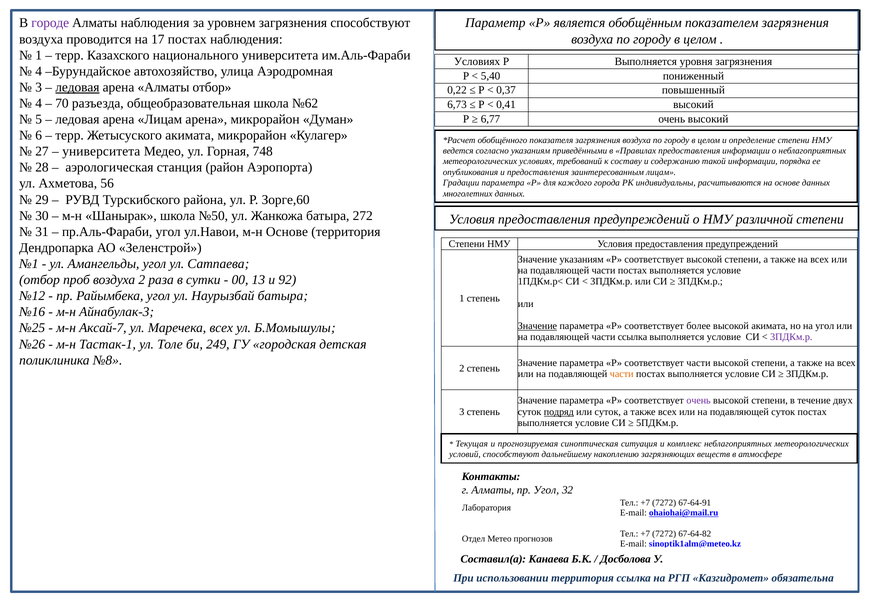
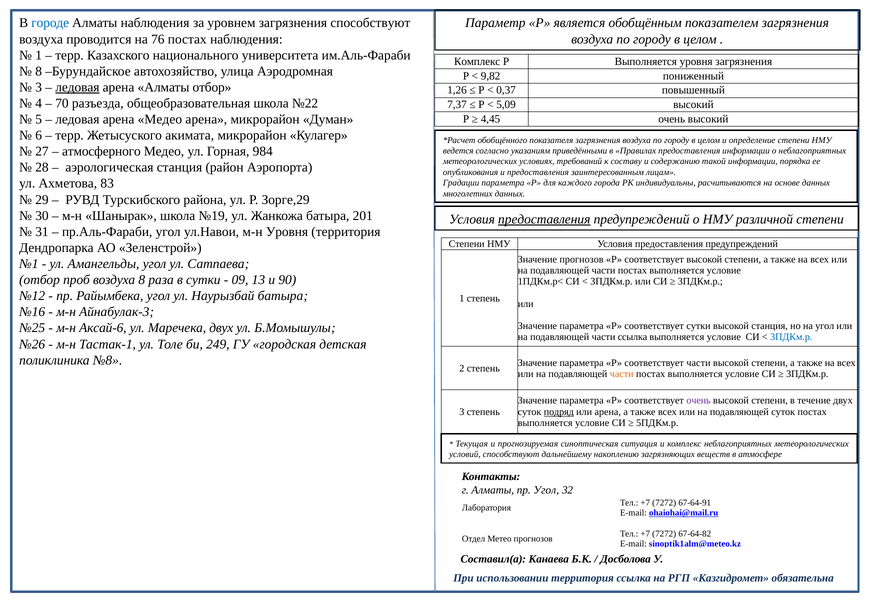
городе colour: purple -> blue
17: 17 -> 76
Условиях at (477, 62): Условиях -> Комплекс
4 at (39, 71): 4 -> 8
5,40: 5,40 -> 9,82
0,22: 0,22 -> 1,26
№62: №62 -> №22
6,73: 6,73 -> 7,37
0,41: 0,41 -> 5,09
арена Лицам: Лицам -> Медео
6,77: 6,77 -> 4,45
университета at (101, 152): университета -> атмосферного
748: 748 -> 984
56: 56 -> 83
Зорге,60: Зорге,60 -> Зорге,29
№50: №50 -> №19
272: 272 -> 201
предоставления at (544, 219) underline: none -> present
м-н Основе: Основе -> Уровня
Значение указаниям: указаниям -> прогнозов
воздуха 2: 2 -> 8
00: 00 -> 09
92: 92 -> 90
Значение at (537, 326) underline: present -> none
соответствует более: более -> сутки
высокой акимата: акимата -> станция
Аксай-7: Аксай-7 -> Аксай-6
Маречека всех: всех -> двух
3ПДКм.р at (791, 337) colour: purple -> blue
или суток: суток -> арена
